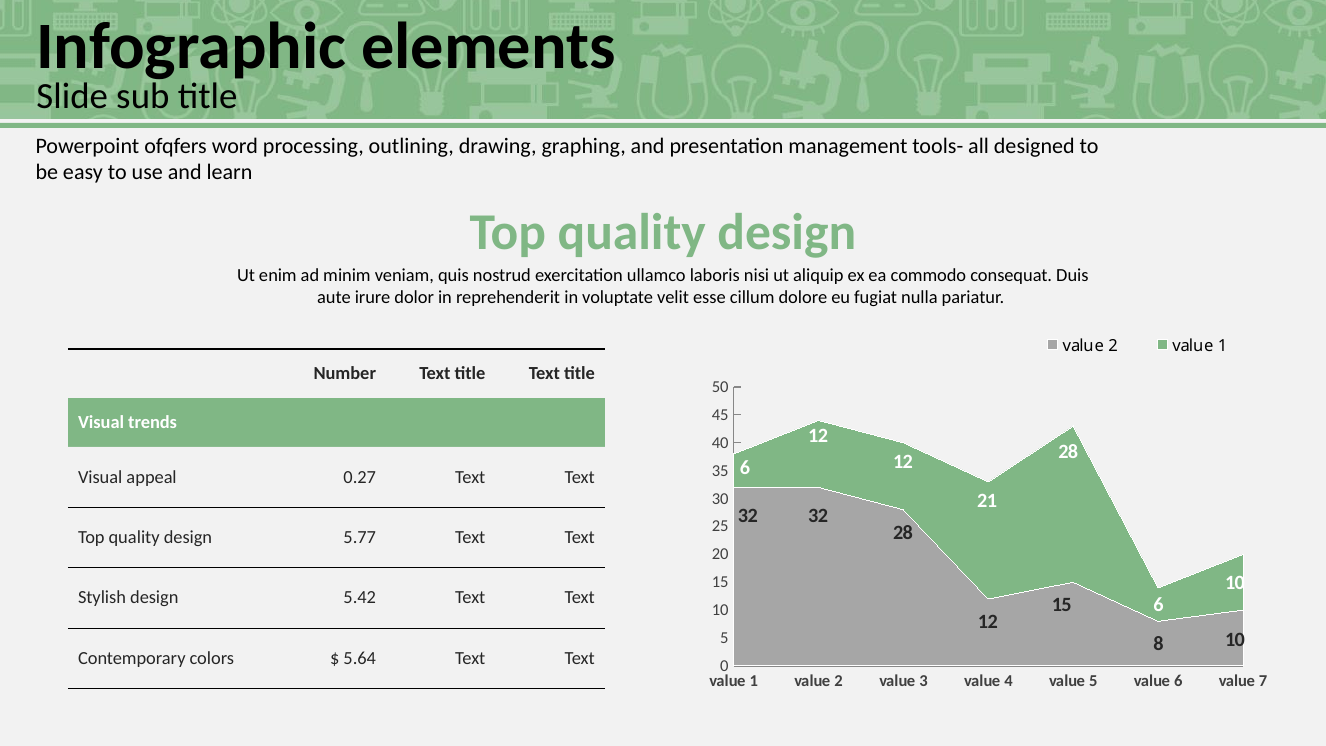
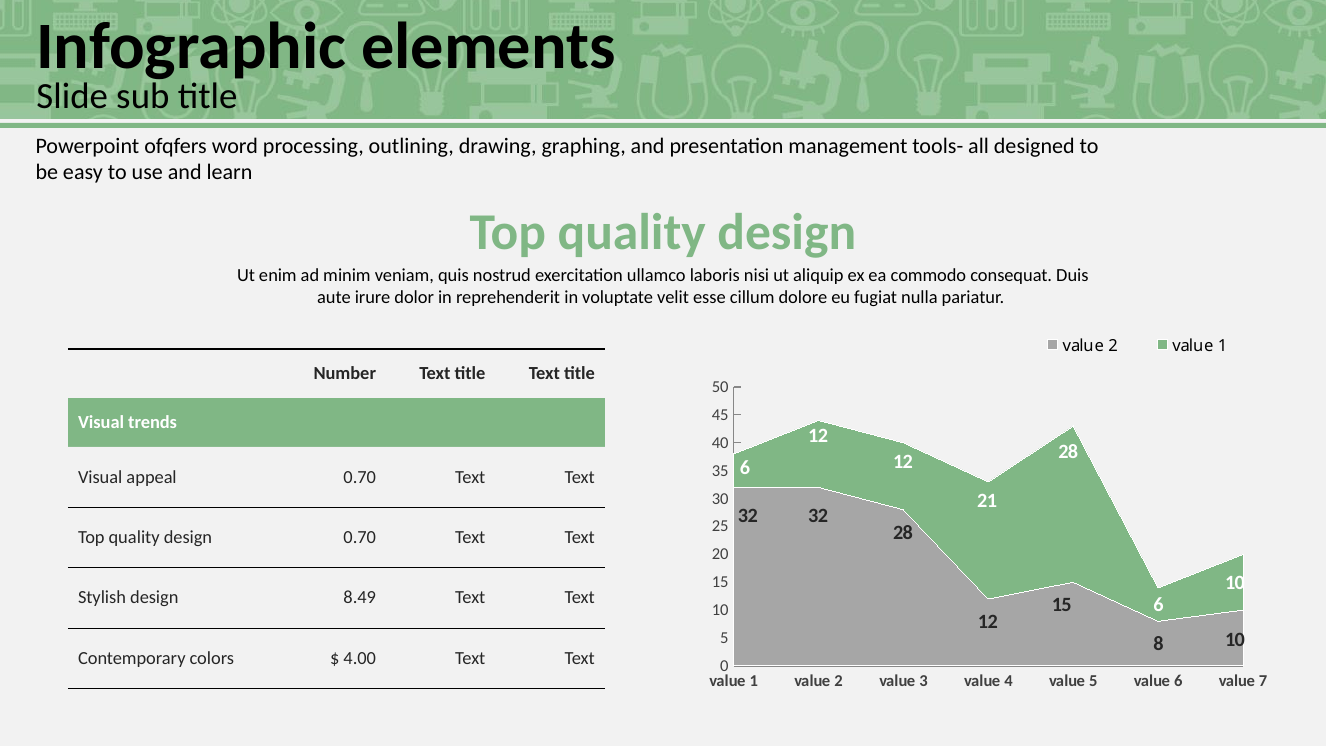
appeal 0.27: 0.27 -> 0.70
design 5.77: 5.77 -> 0.70
5.42: 5.42 -> 8.49
5.64: 5.64 -> 4.00
